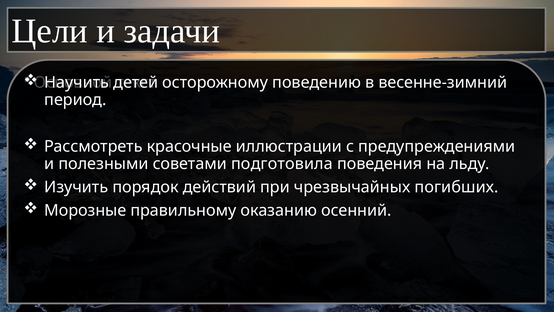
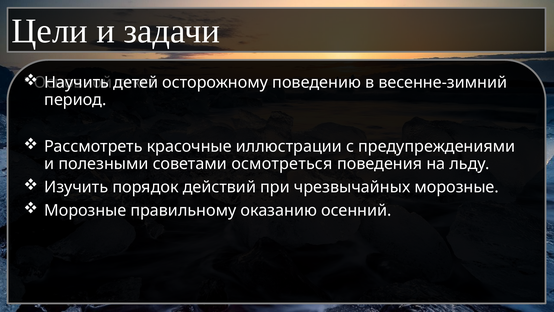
подготовила: подготовила -> осмотреться
чрезвычайных погибших: погибших -> морозные
